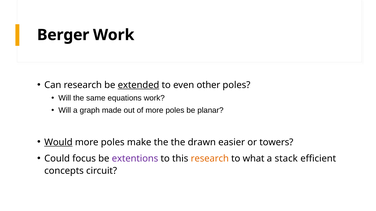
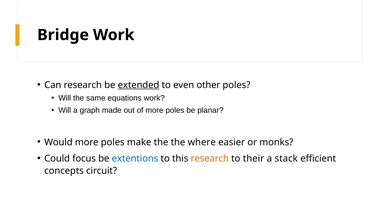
Berger: Berger -> Bridge
Would underline: present -> none
drawn: drawn -> where
towers: towers -> monks
extentions colour: purple -> blue
what: what -> their
